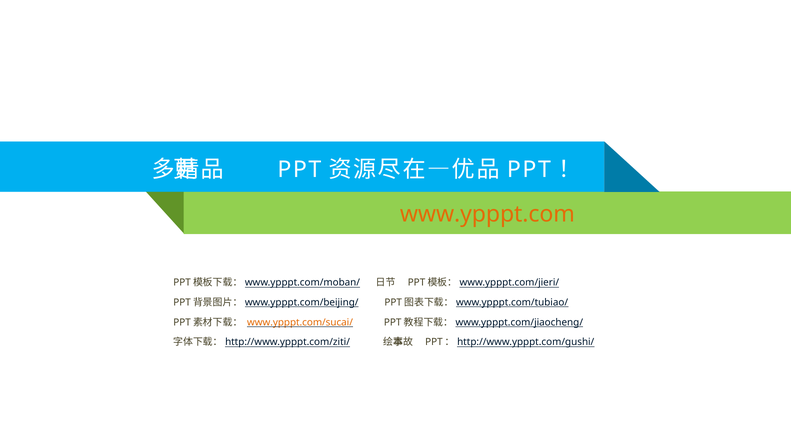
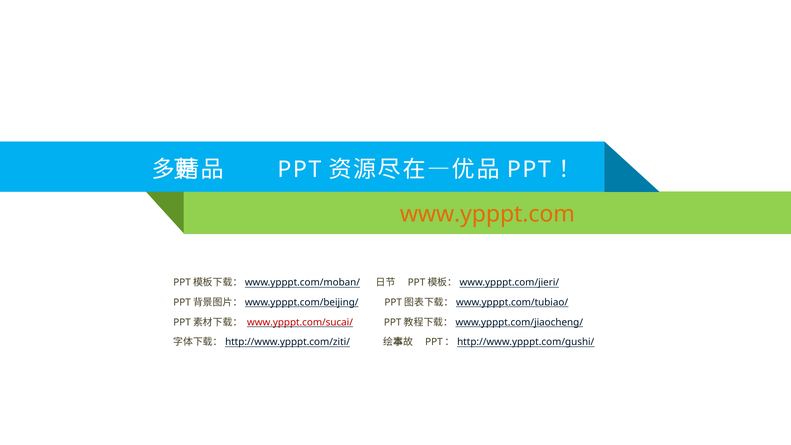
www.ypppt.com/sucai/ colour: orange -> red
